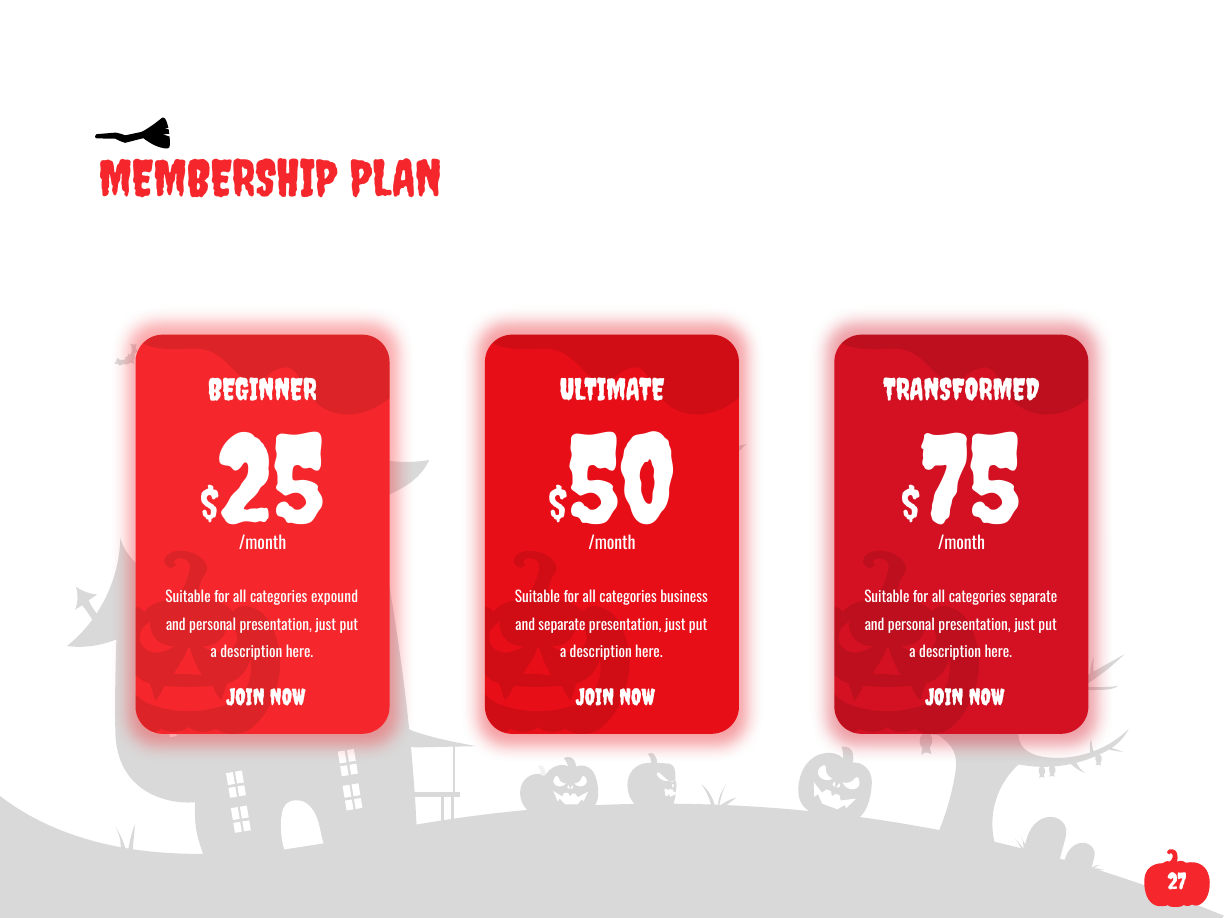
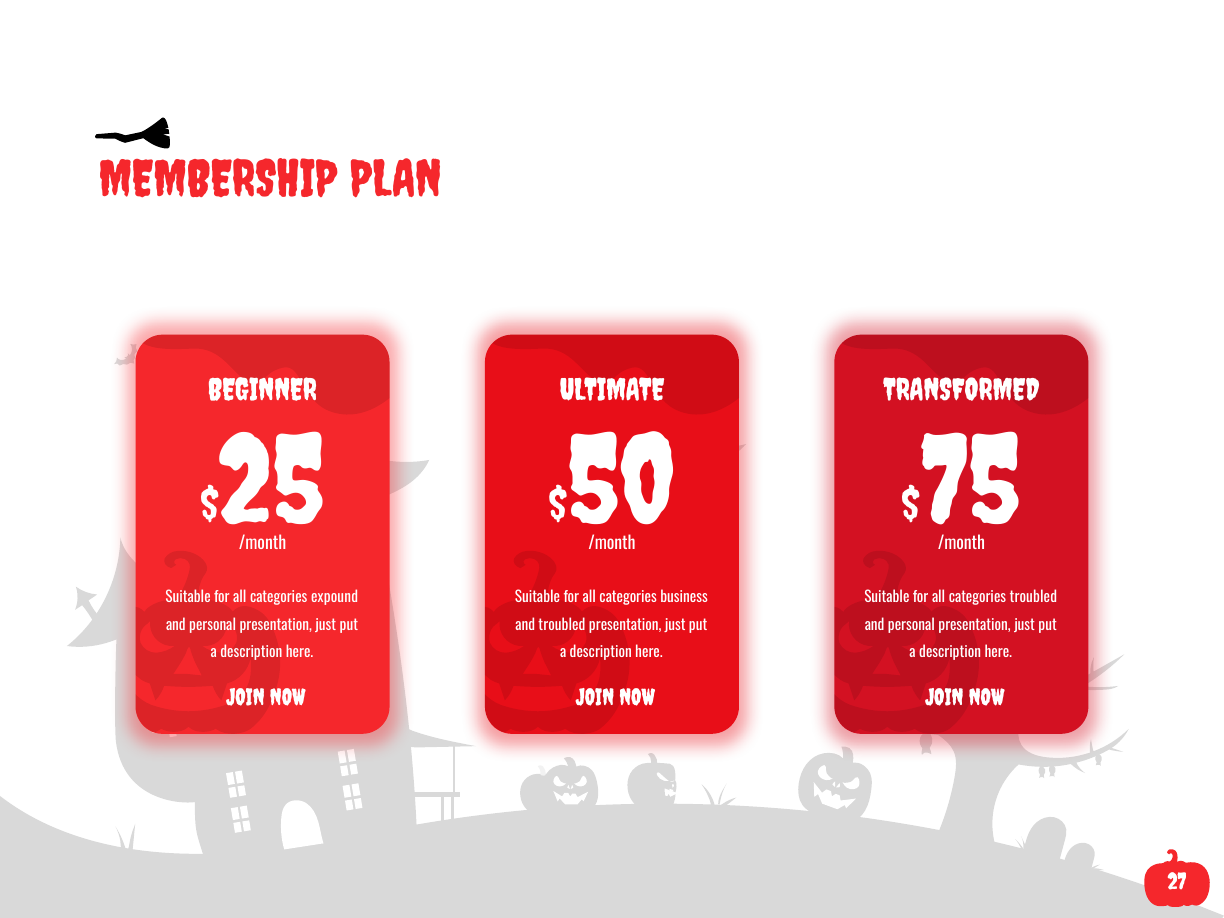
categories separate: separate -> troubled
and separate: separate -> troubled
